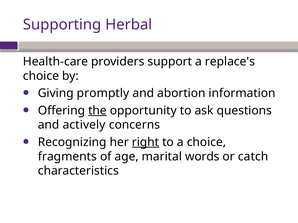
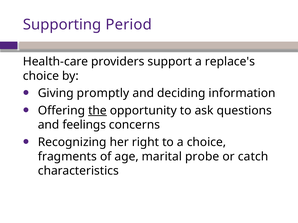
Herbal: Herbal -> Period
abortion: abortion -> deciding
actively: actively -> feelings
right underline: present -> none
words: words -> probe
